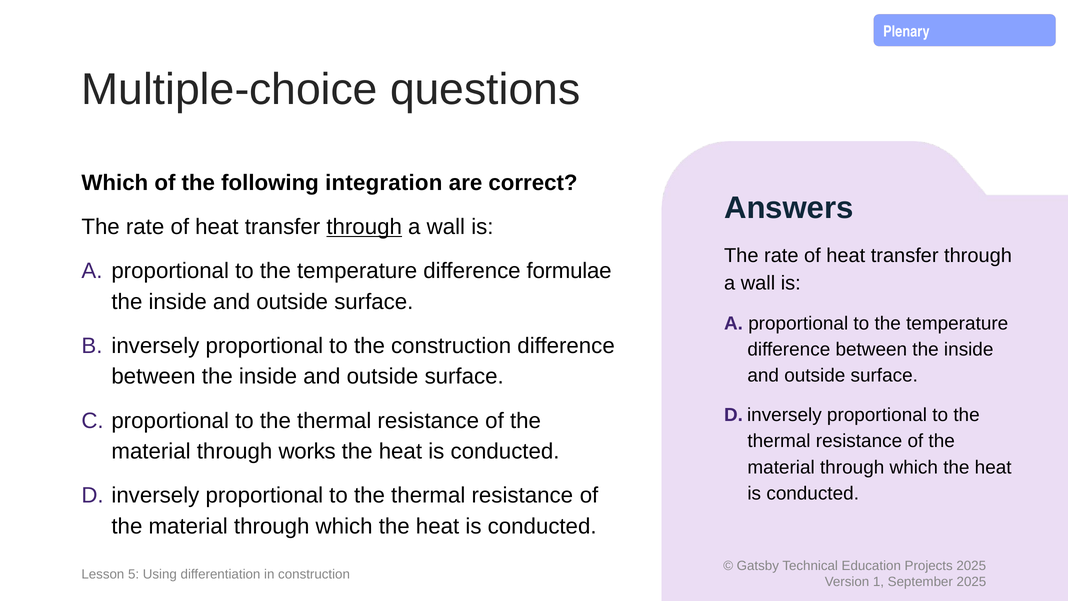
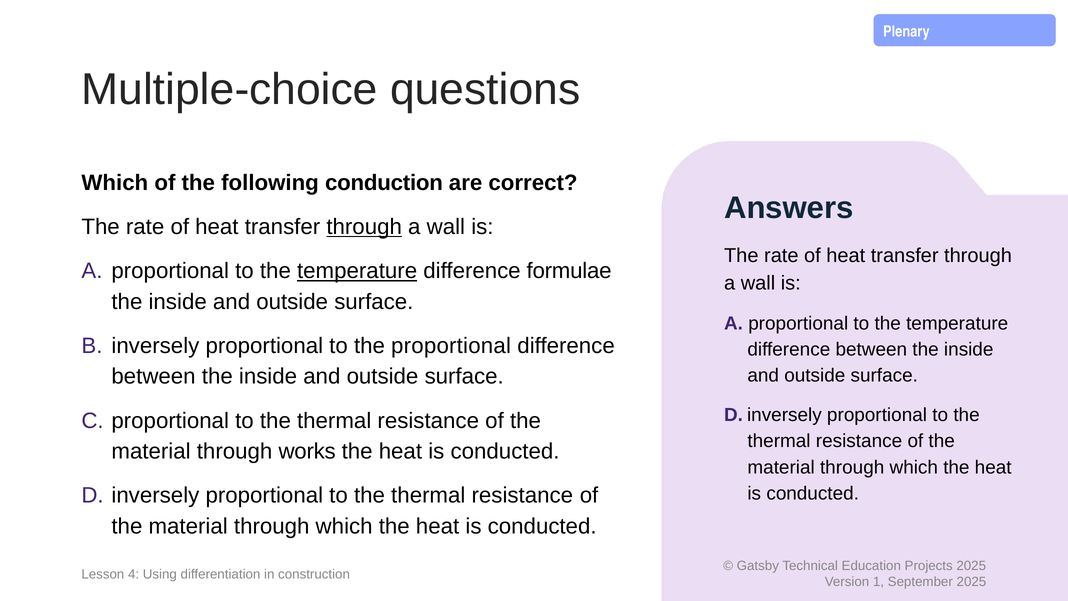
integration: integration -> conduction
temperature at (357, 271) underline: none -> present
the construction: construction -> proportional
5: 5 -> 4
